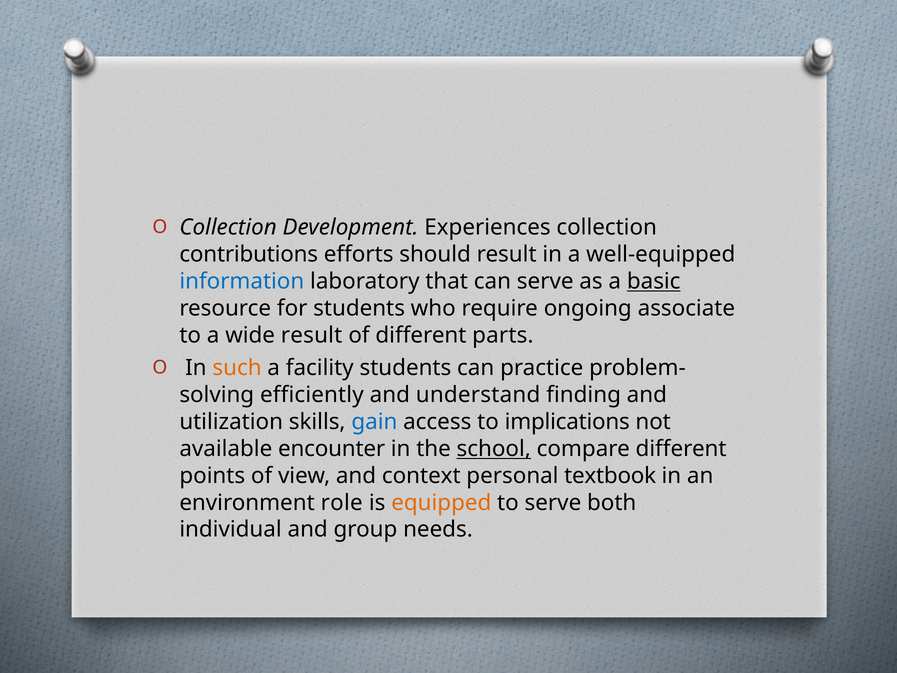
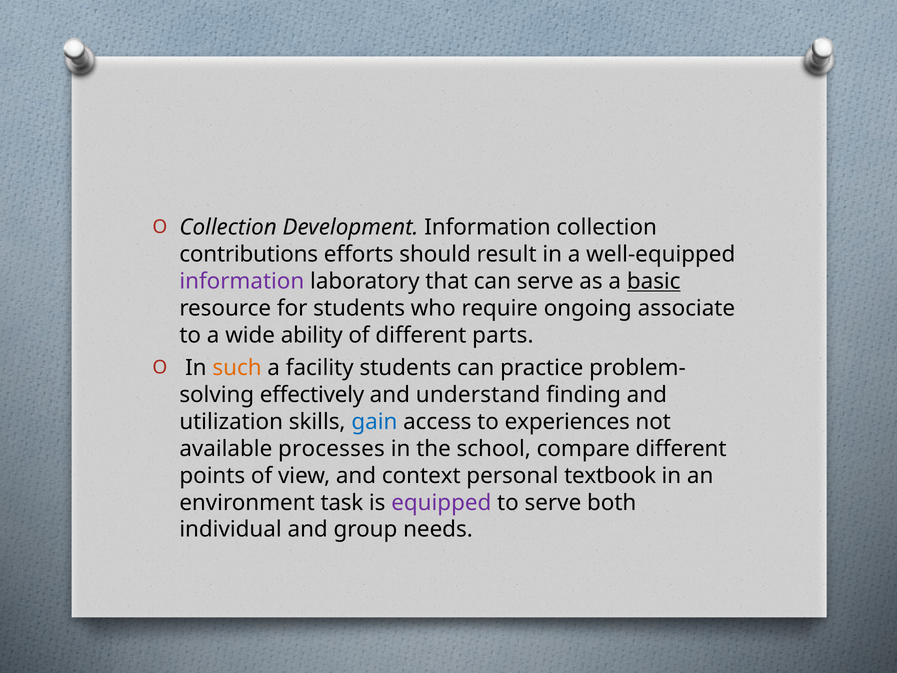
Development Experiences: Experiences -> Information
information at (242, 281) colour: blue -> purple
wide result: result -> ability
efficiently: efficiently -> effectively
implications: implications -> experiences
encounter: encounter -> processes
school underline: present -> none
role: role -> task
equipped colour: orange -> purple
